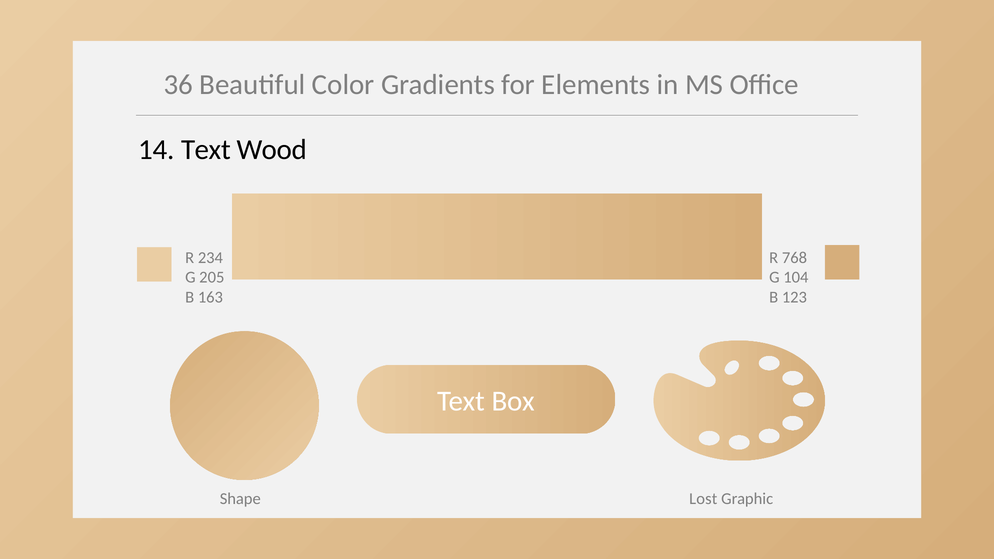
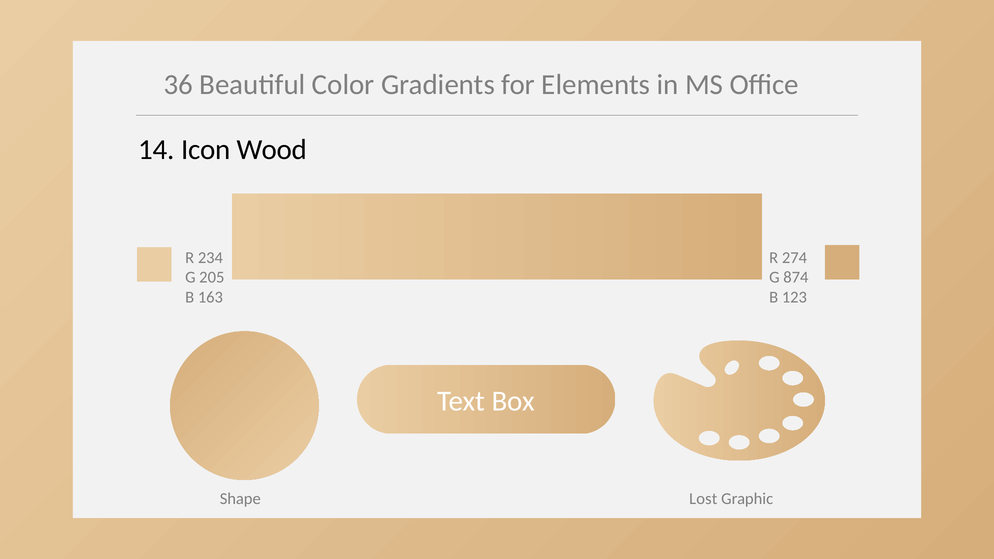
14 Text: Text -> Icon
768: 768 -> 274
104: 104 -> 874
